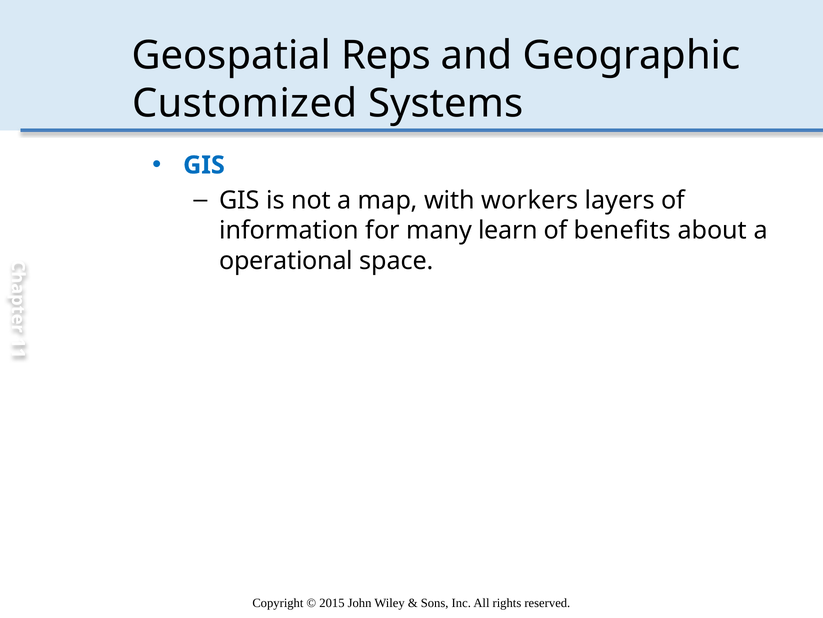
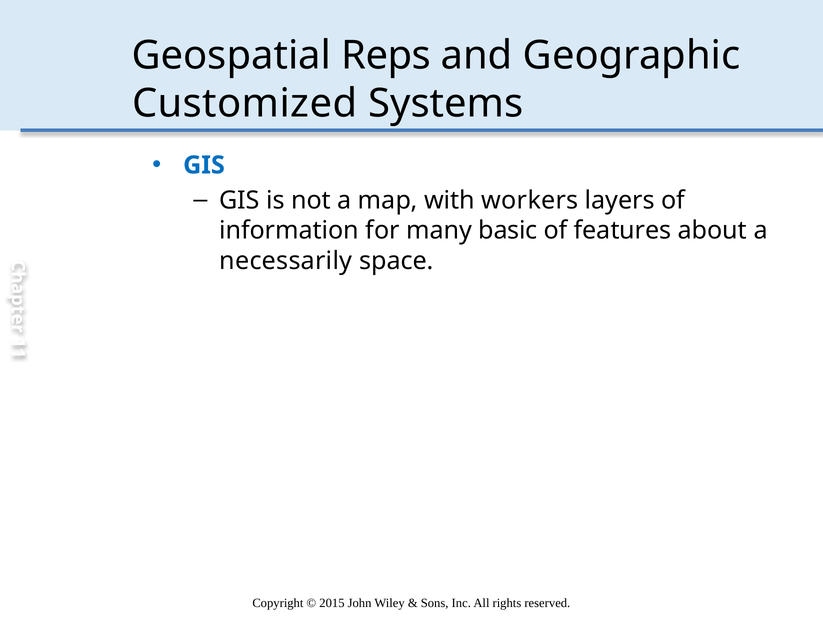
learn: learn -> basic
benefits: benefits -> features
operational: operational -> necessarily
